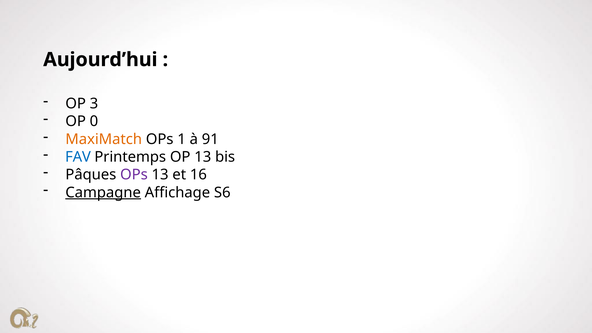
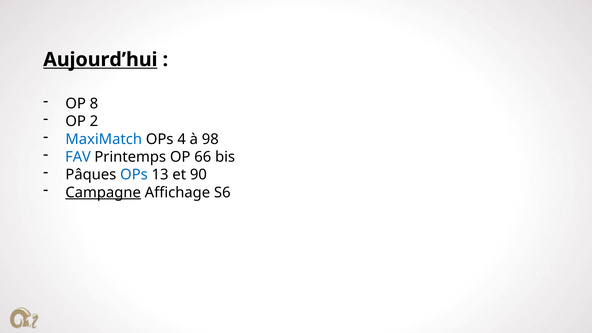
Aujourd’hui underline: none -> present
3: 3 -> 8
0: 0 -> 2
MaxiMatch colour: orange -> blue
1: 1 -> 4
91: 91 -> 98
OP 13: 13 -> 66
OPs at (134, 175) colour: purple -> blue
16: 16 -> 90
